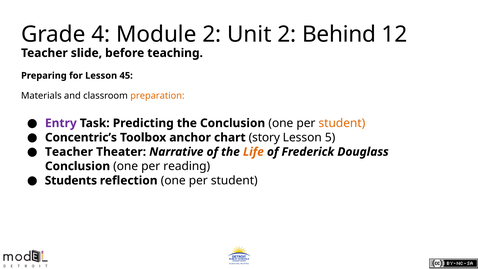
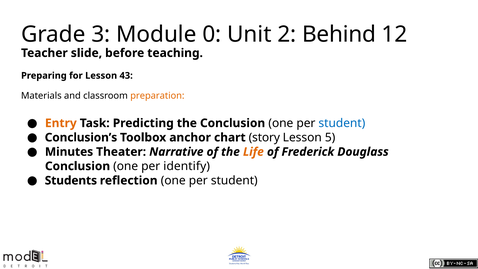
4: 4 -> 3
Module 2: 2 -> 0
45: 45 -> 43
Entry colour: purple -> orange
student at (342, 123) colour: orange -> blue
Concentric’s: Concentric’s -> Conclusion’s
Teacher at (69, 152): Teacher -> Minutes
reading: reading -> identify
